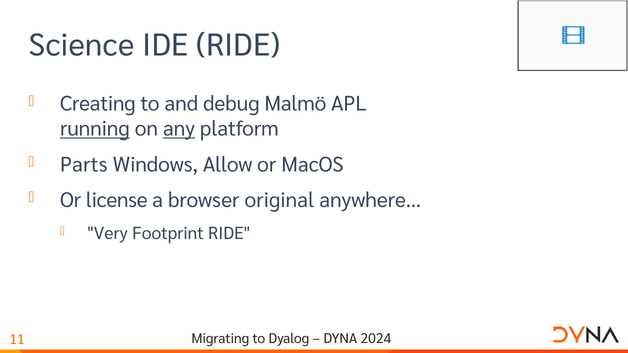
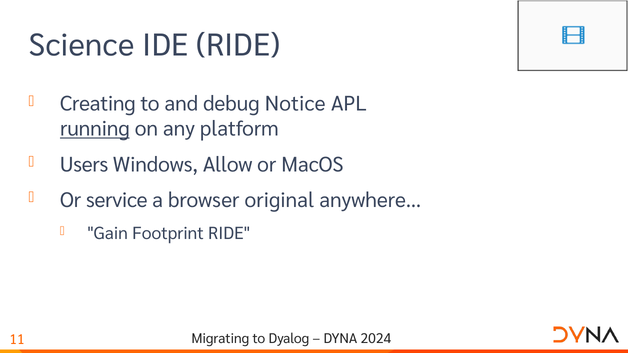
Malmö: Malmö -> Notice
any underline: present -> none
Parts: Parts -> Users
license: license -> service
Very: Very -> Gain
